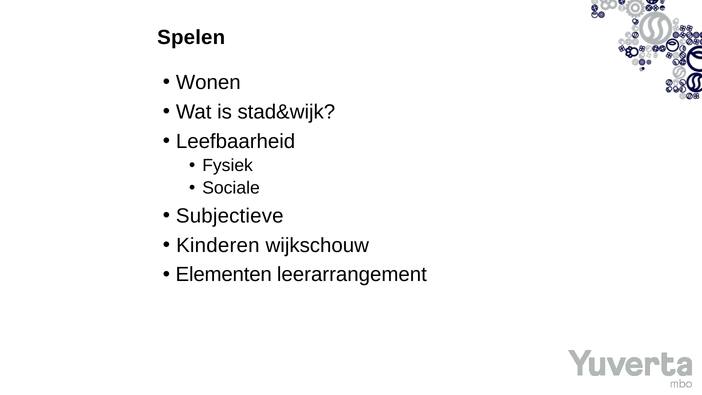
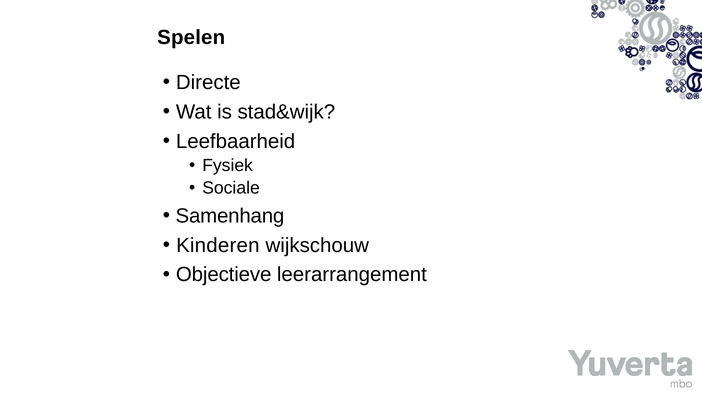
Wonen: Wonen -> Directe
Subjectieve: Subjectieve -> Samenhang
Elementen: Elementen -> Objectieve
